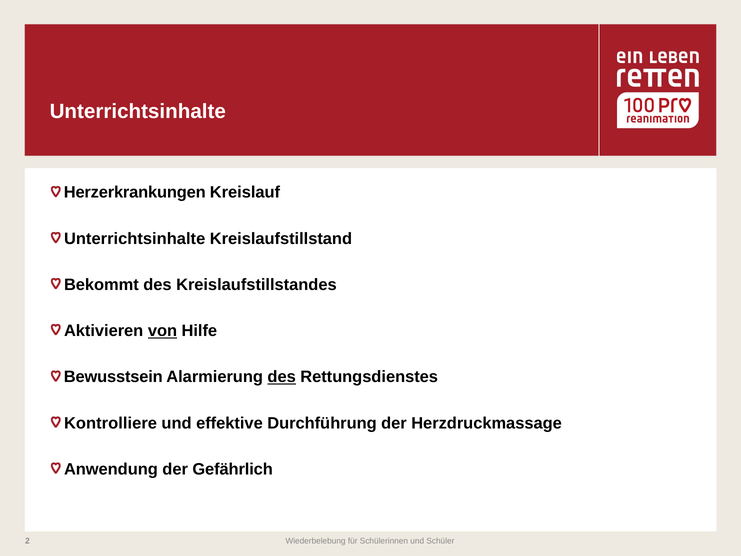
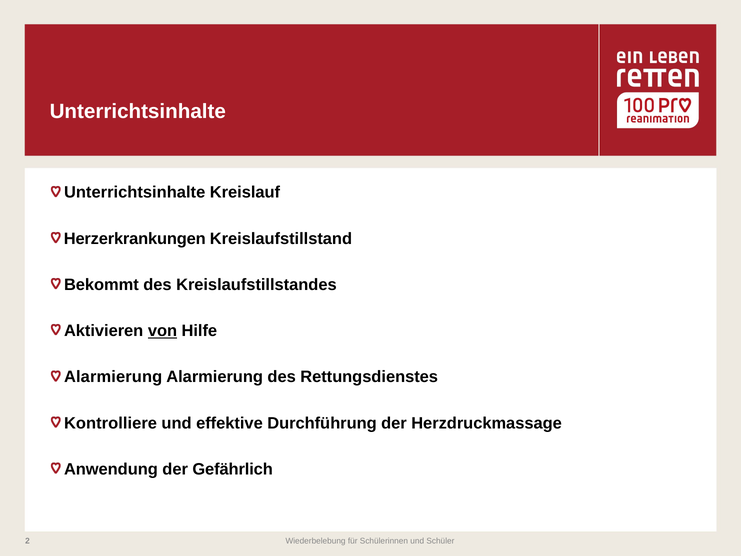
Herzerkrankungen at (135, 192): Herzerkrankungen -> Unterrichtsinhalte
Unterrichtsinhalte at (135, 239): Unterrichtsinhalte -> Herzerkrankungen
Bewusstsein at (113, 377): Bewusstsein -> Alarmierung
des at (282, 377) underline: present -> none
